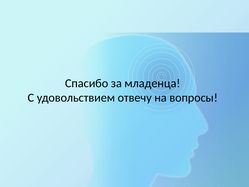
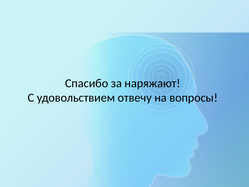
младенца: младенца -> наряжают
